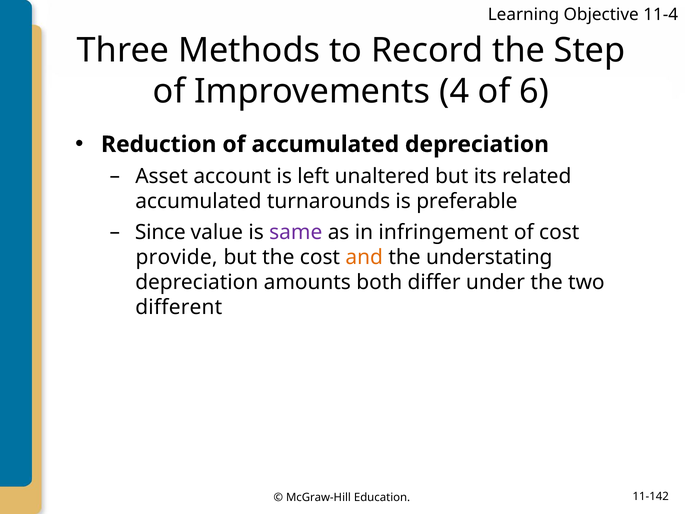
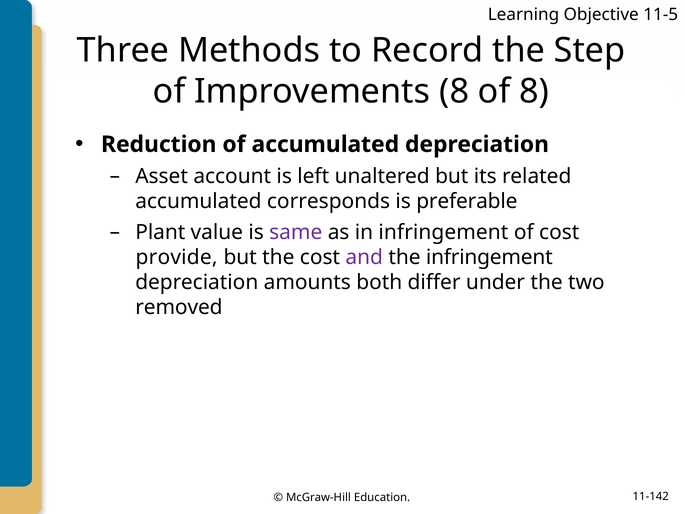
11-4: 11-4 -> 11-5
Improvements 4: 4 -> 8
of 6: 6 -> 8
turnarounds: turnarounds -> corresponds
Since: Since -> Plant
and colour: orange -> purple
the understating: understating -> infringement
different: different -> removed
